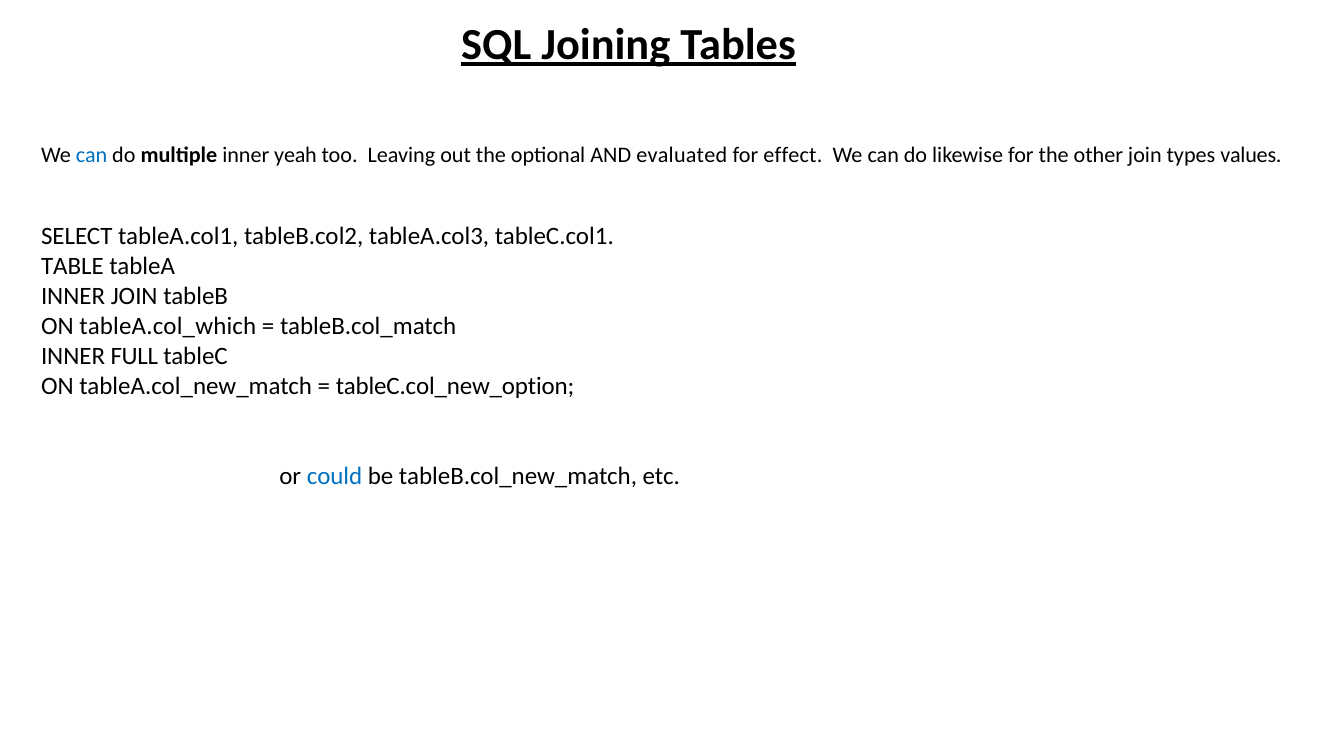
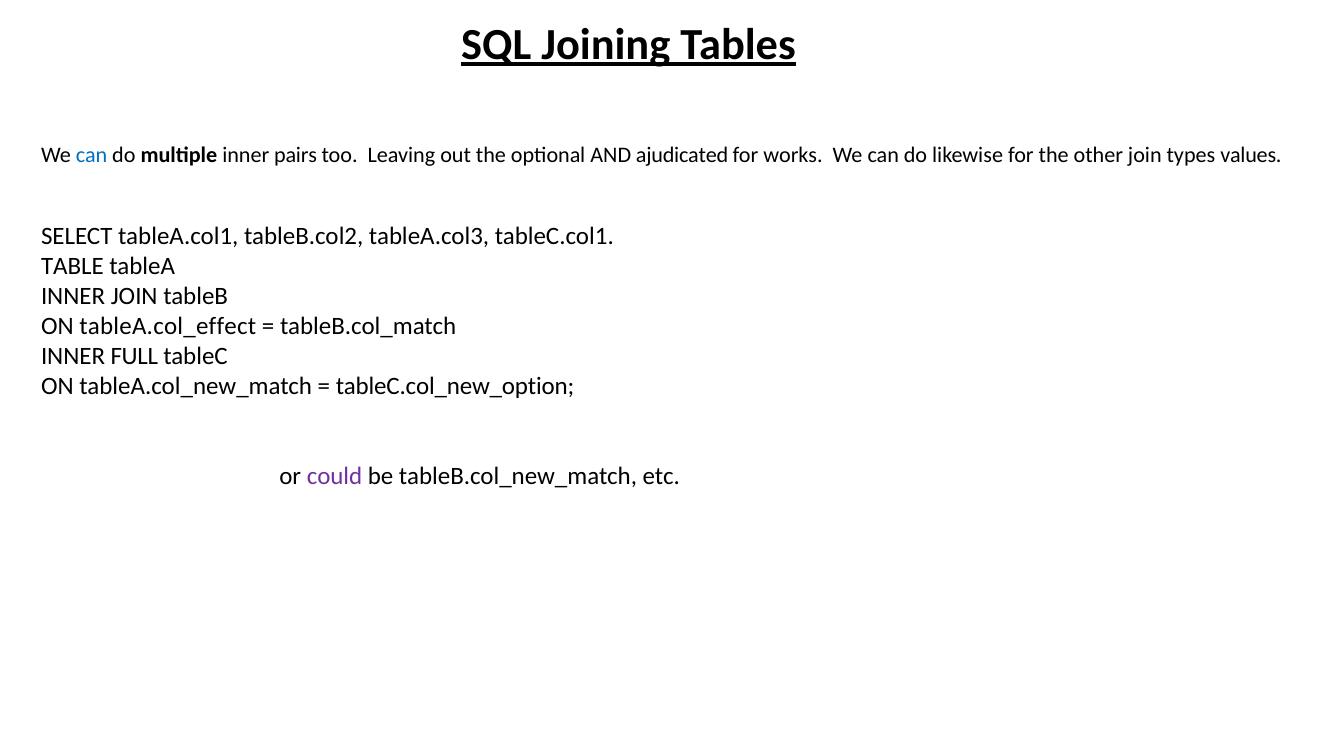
yeah: yeah -> pairs
evaluated: evaluated -> ajudicated
effect: effect -> works
tableA.col_which: tableA.col_which -> tableA.col_effect
could colour: blue -> purple
